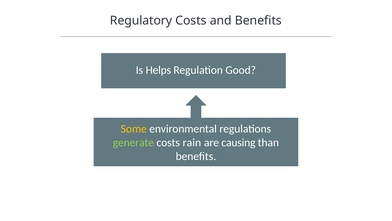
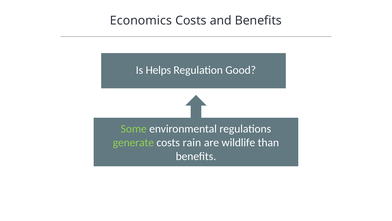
Regulatory: Regulatory -> Economics
Some colour: yellow -> light green
causing: causing -> wildlife
